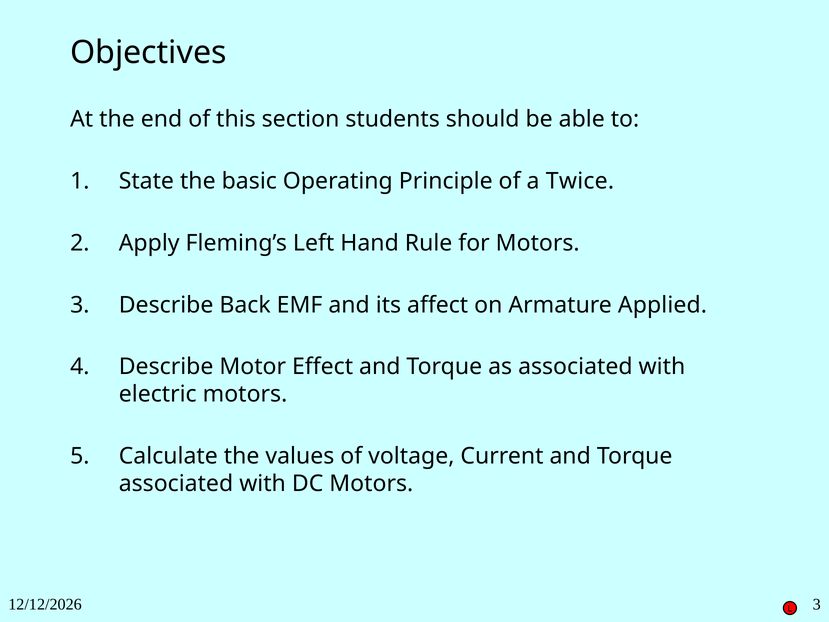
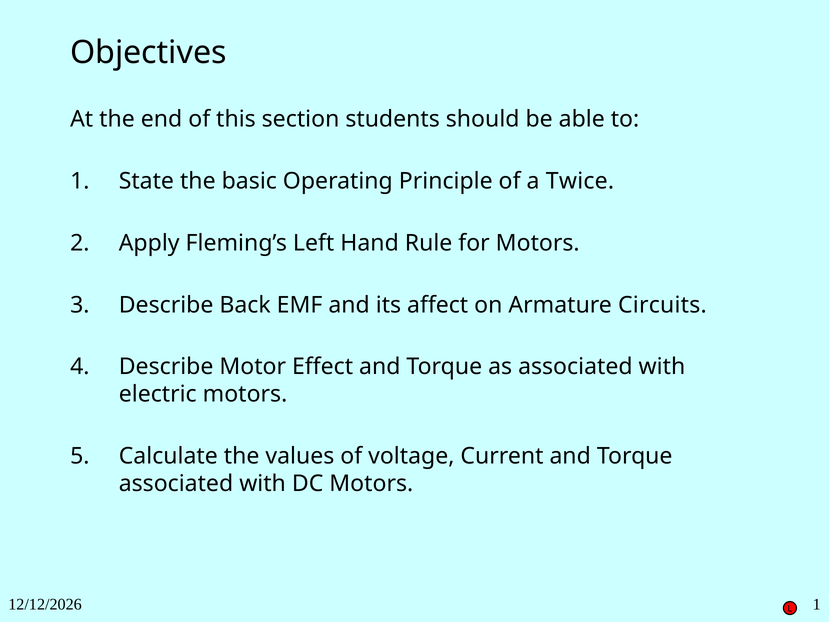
Applied: Applied -> Circuits
3 at (817, 604): 3 -> 1
